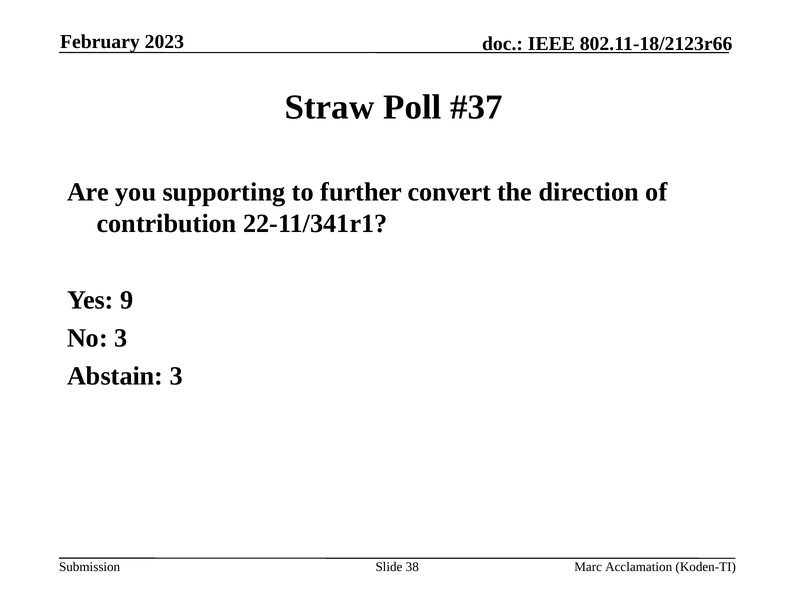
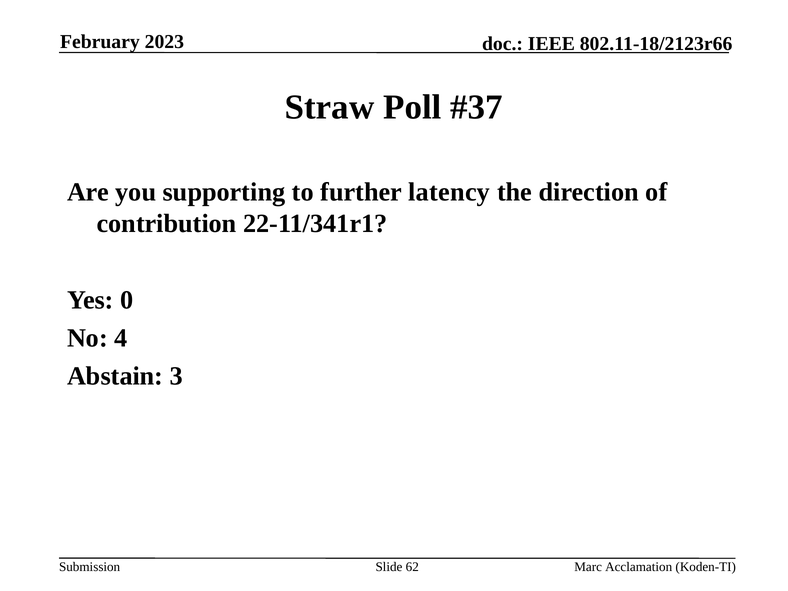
convert: convert -> latency
9: 9 -> 0
No 3: 3 -> 4
38: 38 -> 62
